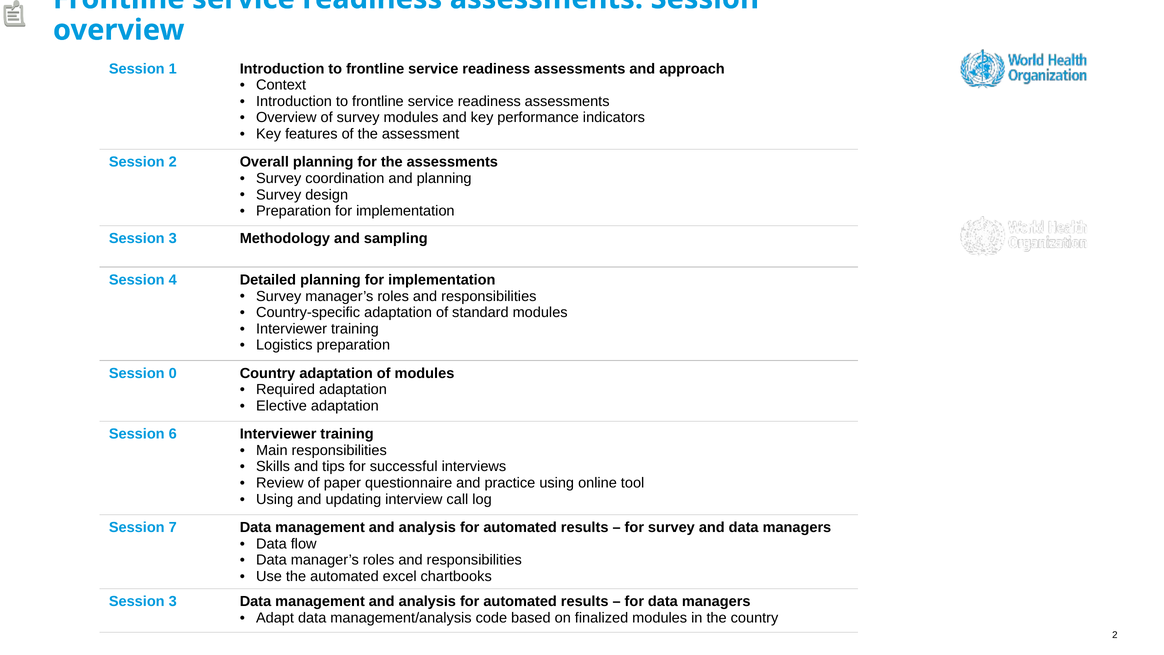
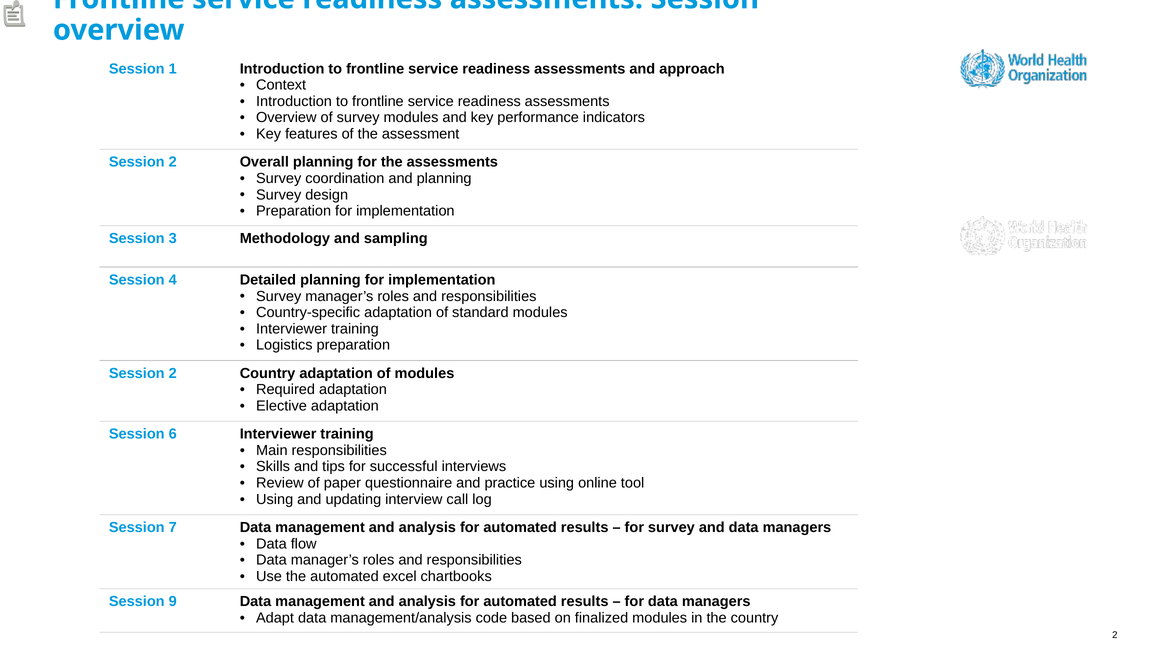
0 at (173, 373): 0 -> 2
3 at (173, 601): 3 -> 9
